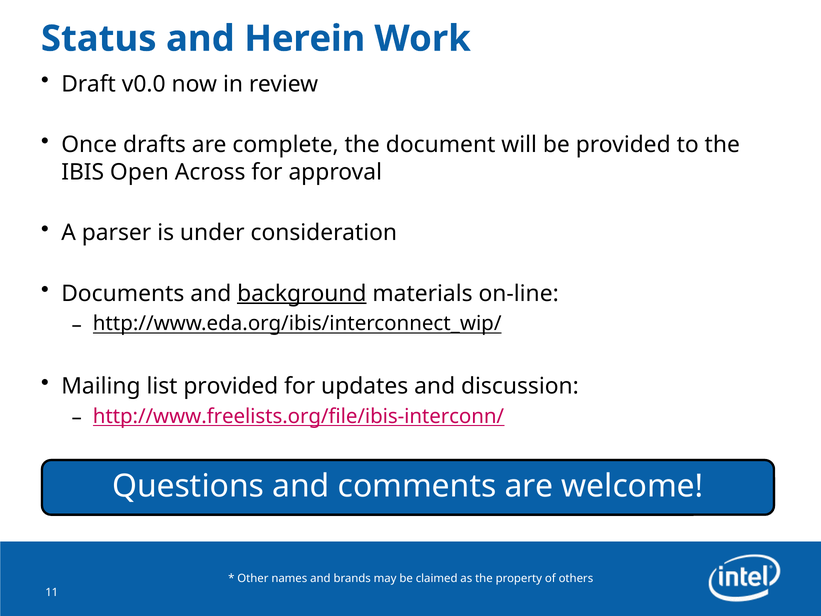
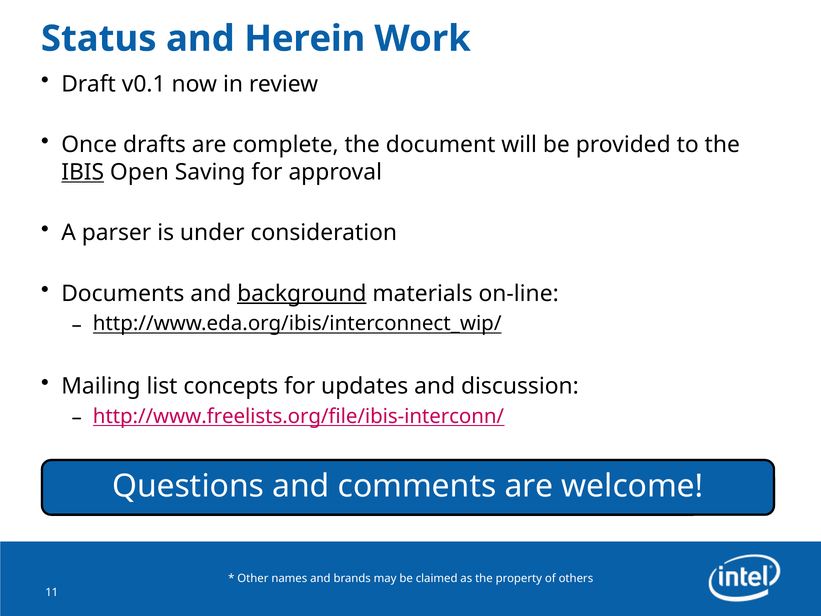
v0.0: v0.0 -> v0.1
IBIS underline: none -> present
Across: Across -> Saving
list provided: provided -> concepts
